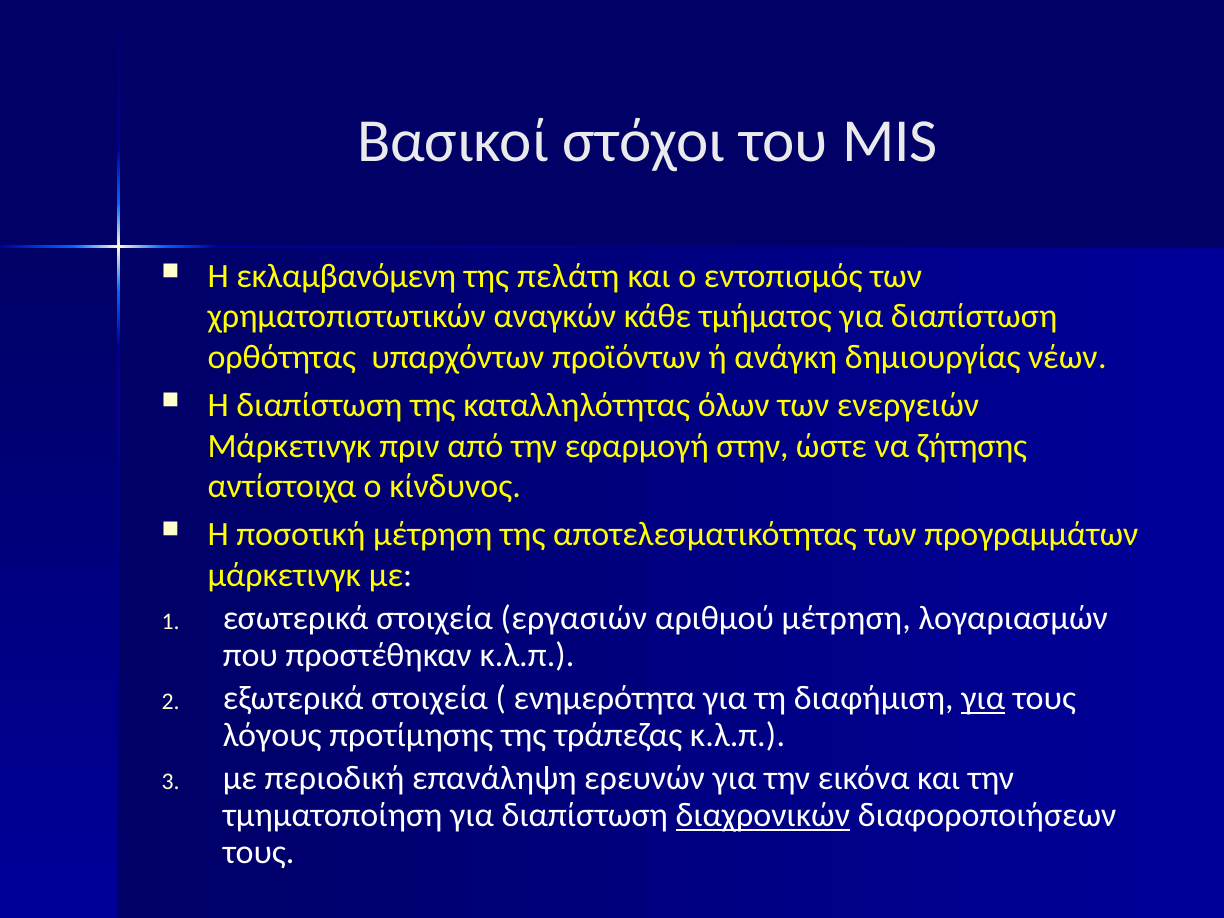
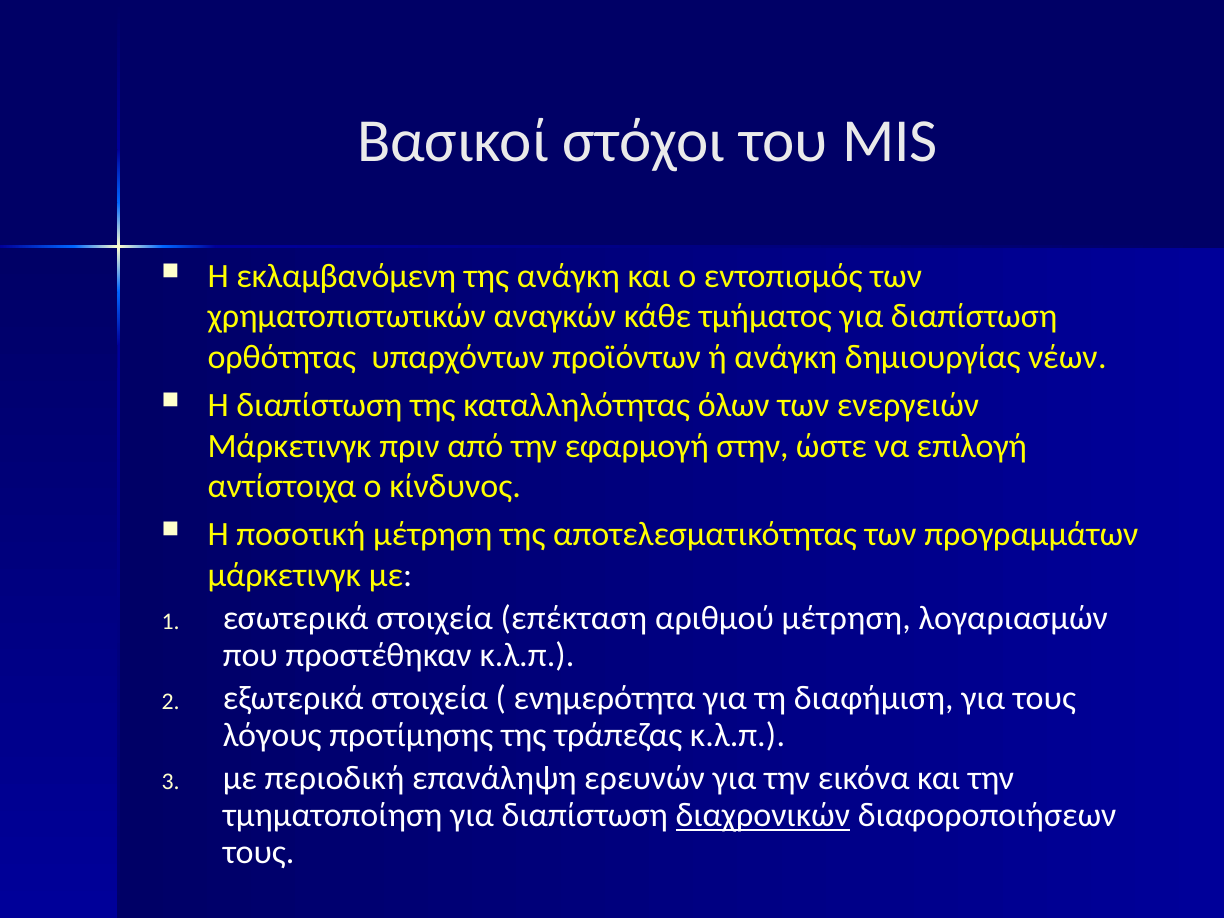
της πελάτη: πελάτη -> ανάγκη
ζήτησης: ζήτησης -> επιλογή
εργασιών: εργασιών -> επέκταση
για at (983, 698) underline: present -> none
